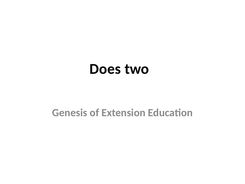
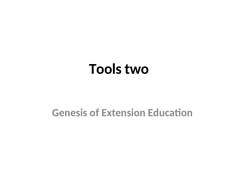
Does: Does -> Tools
